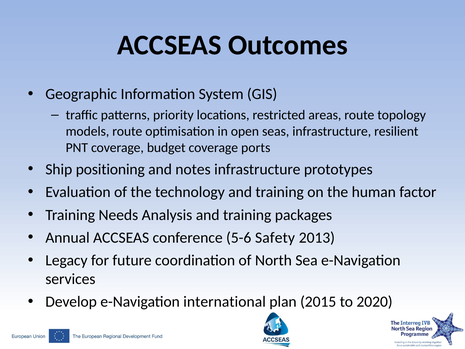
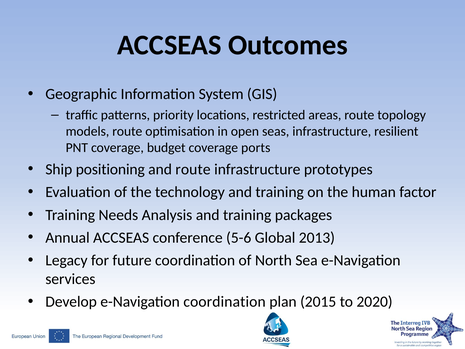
and notes: notes -> route
Safety: Safety -> Global
e-Navigation international: international -> coordination
